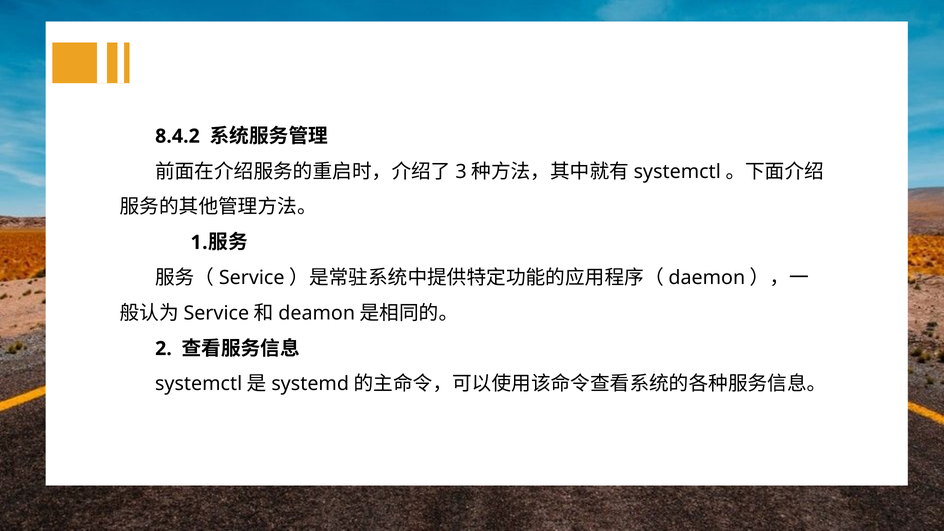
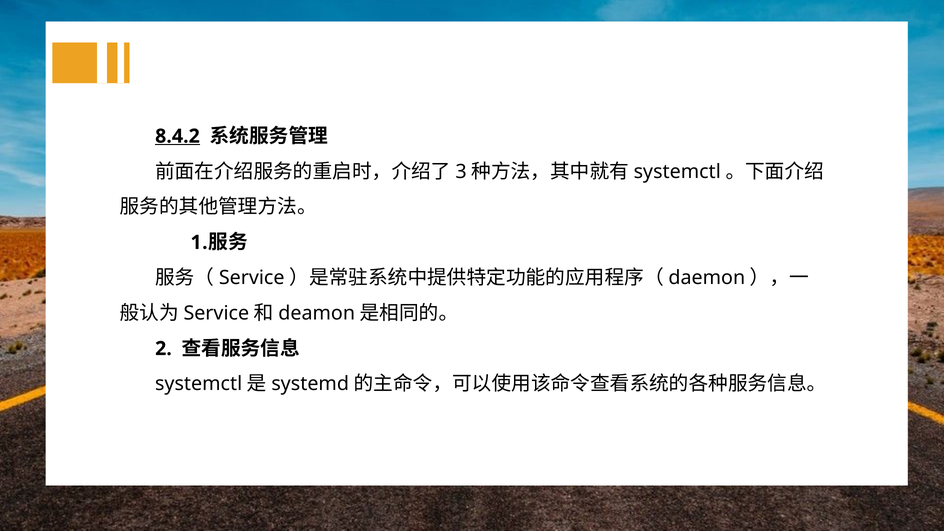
8.4.2 underline: none -> present
